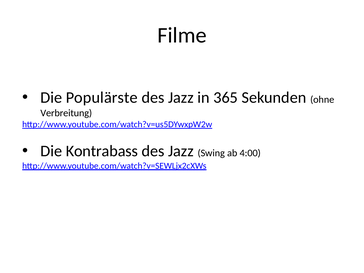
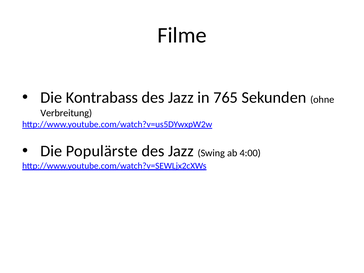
Populärste: Populärste -> Kontrabass
365: 365 -> 765
Kontrabass: Kontrabass -> Populärste
